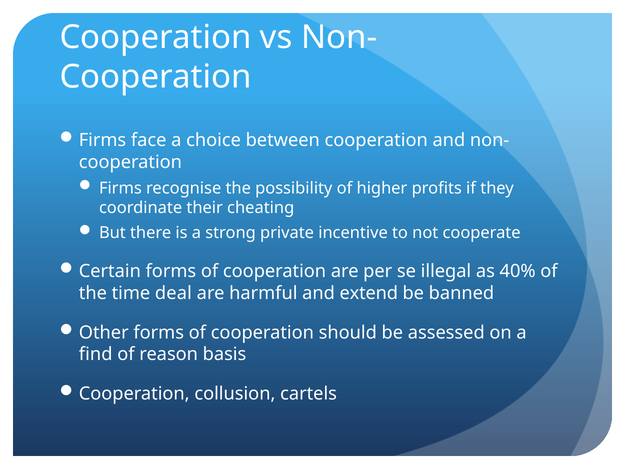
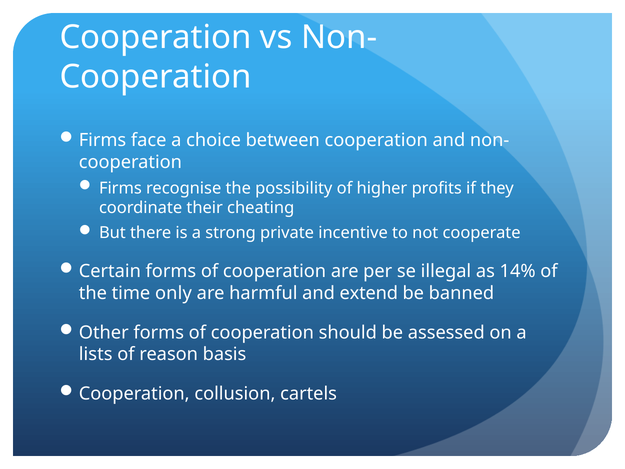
40%: 40% -> 14%
deal: deal -> only
find: find -> lists
